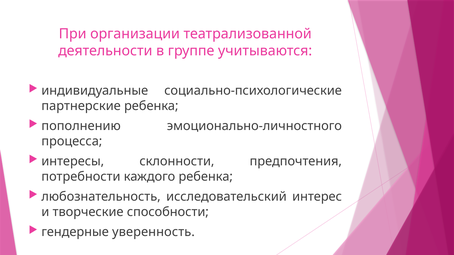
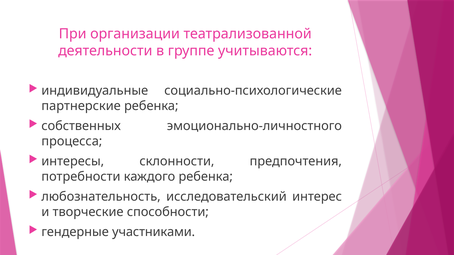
пополнению: пополнению -> собственных
уверенность: уверенность -> участниками
